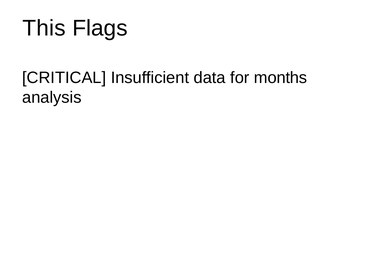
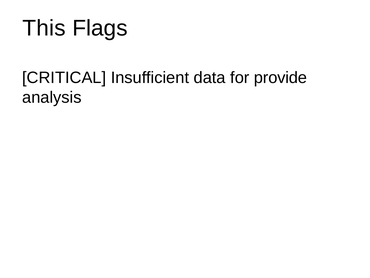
months: months -> provide
